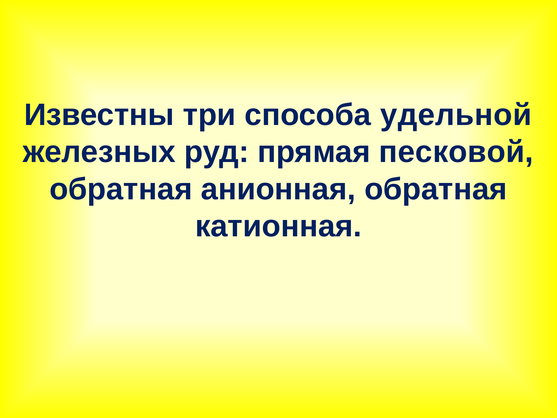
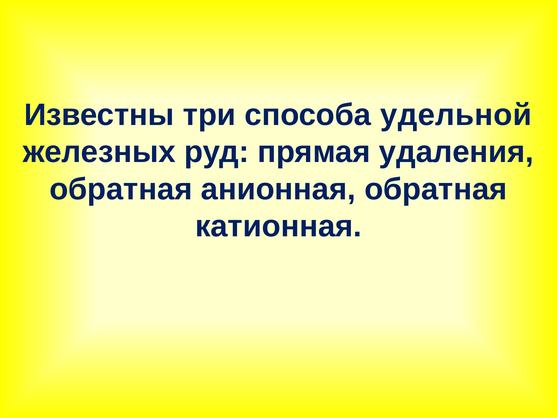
песковой: песковой -> удаления
